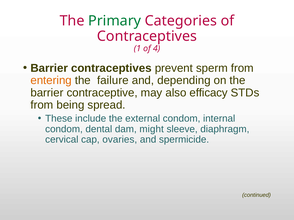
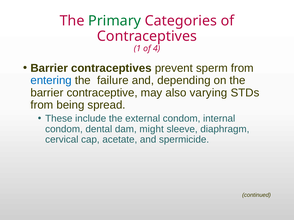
entering colour: orange -> blue
efficacy: efficacy -> varying
ovaries: ovaries -> acetate
